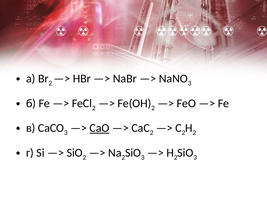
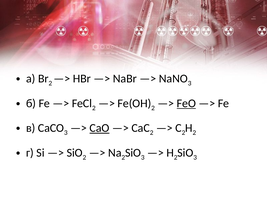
FeO underline: none -> present
